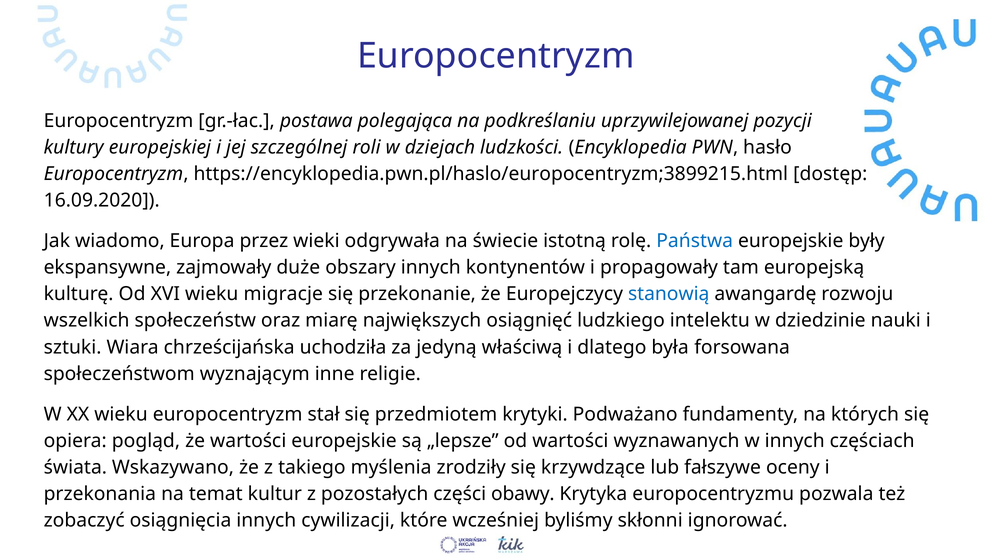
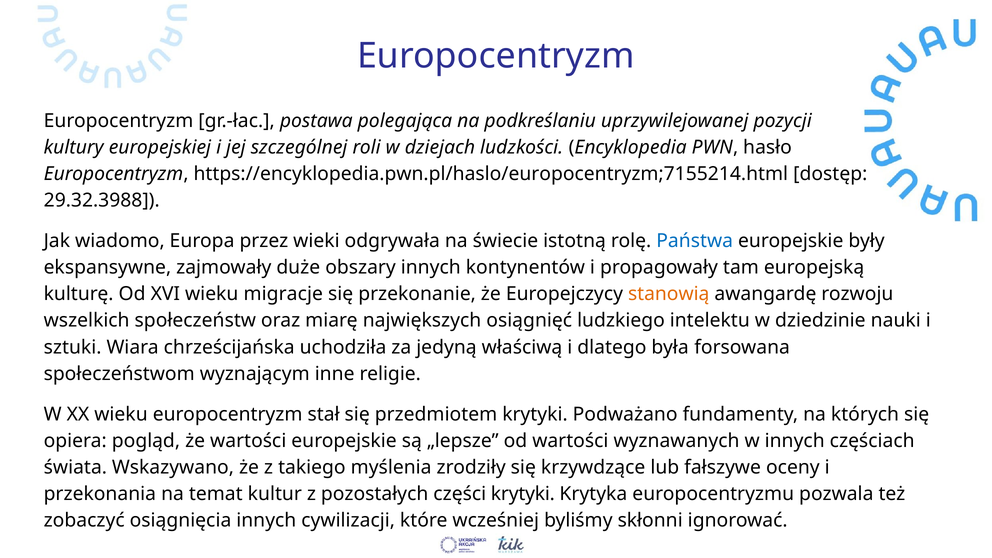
https://encyklopedia.pwn.pl/haslo/europocentryzm;3899215.html: https://encyklopedia.pwn.pl/haslo/europocentryzm;3899215.html -> https://encyklopedia.pwn.pl/haslo/europocentryzm;7155214.html
16.09.2020: 16.09.2020 -> 29.32.3988
stanowią colour: blue -> orange
części obawy: obawy -> krytyki
